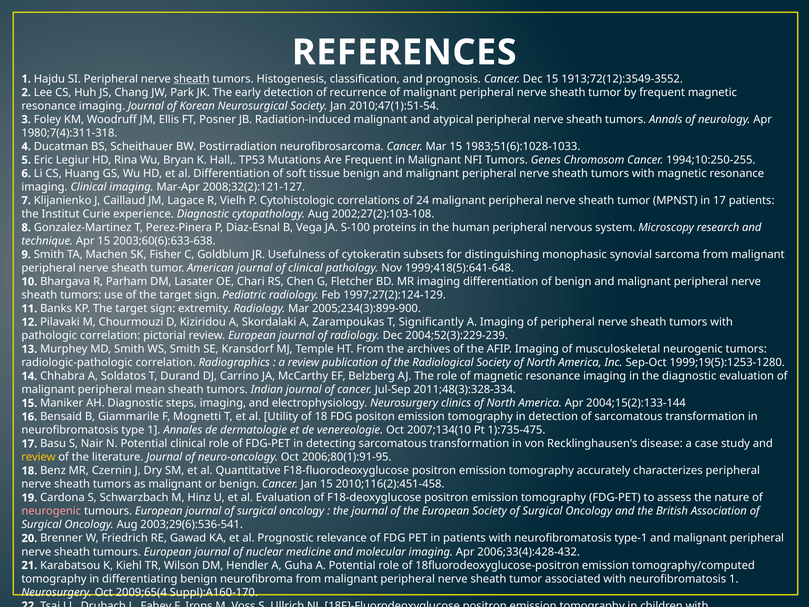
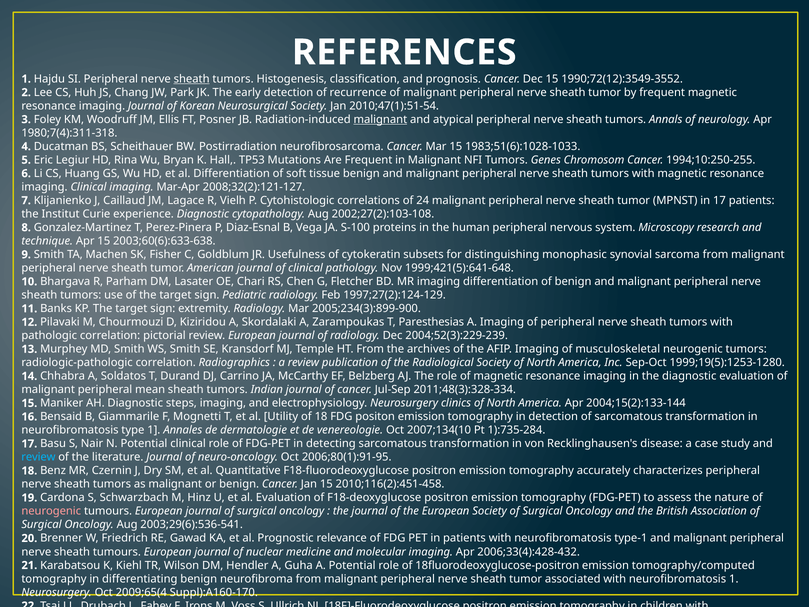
1913;72(12):3549-3552: 1913;72(12):3549-3552 -> 1990;72(12):3549-3552
malignant at (380, 119) underline: none -> present
1999;418(5):641-648: 1999;418(5):641-648 -> 1999;421(5):641-648
Significantly: Significantly -> Paresthesias
1):735-475: 1):735-475 -> 1):735-284
review at (38, 457) colour: yellow -> light blue
